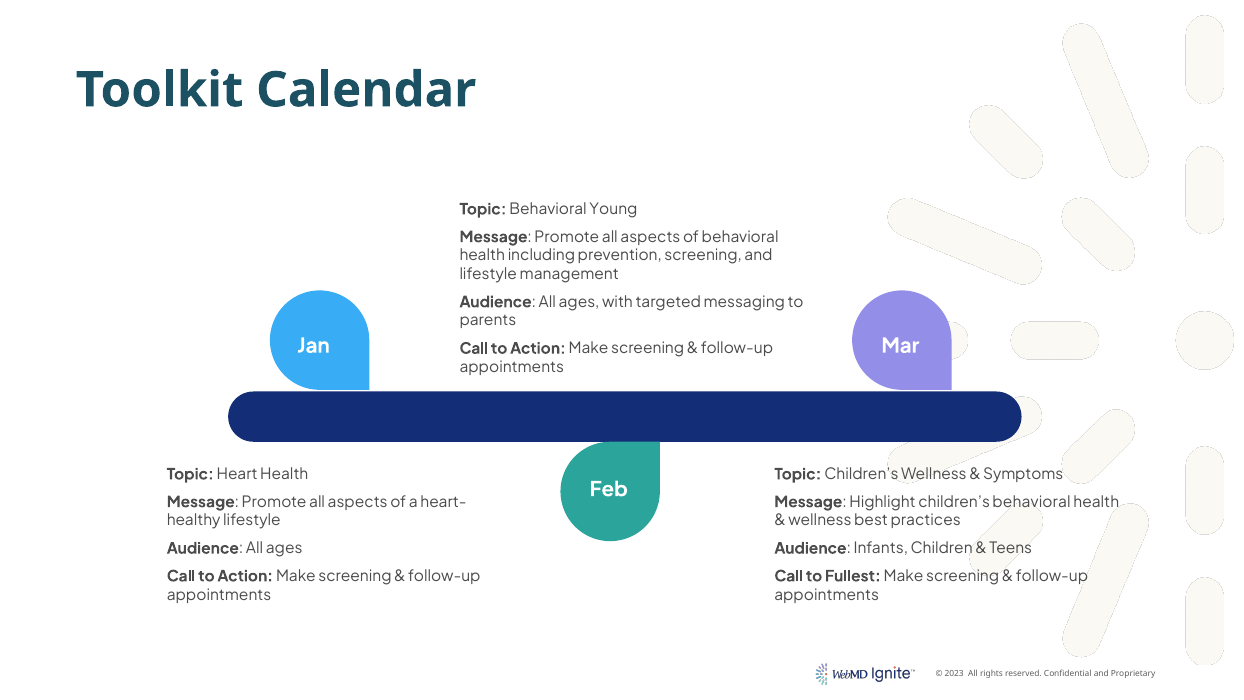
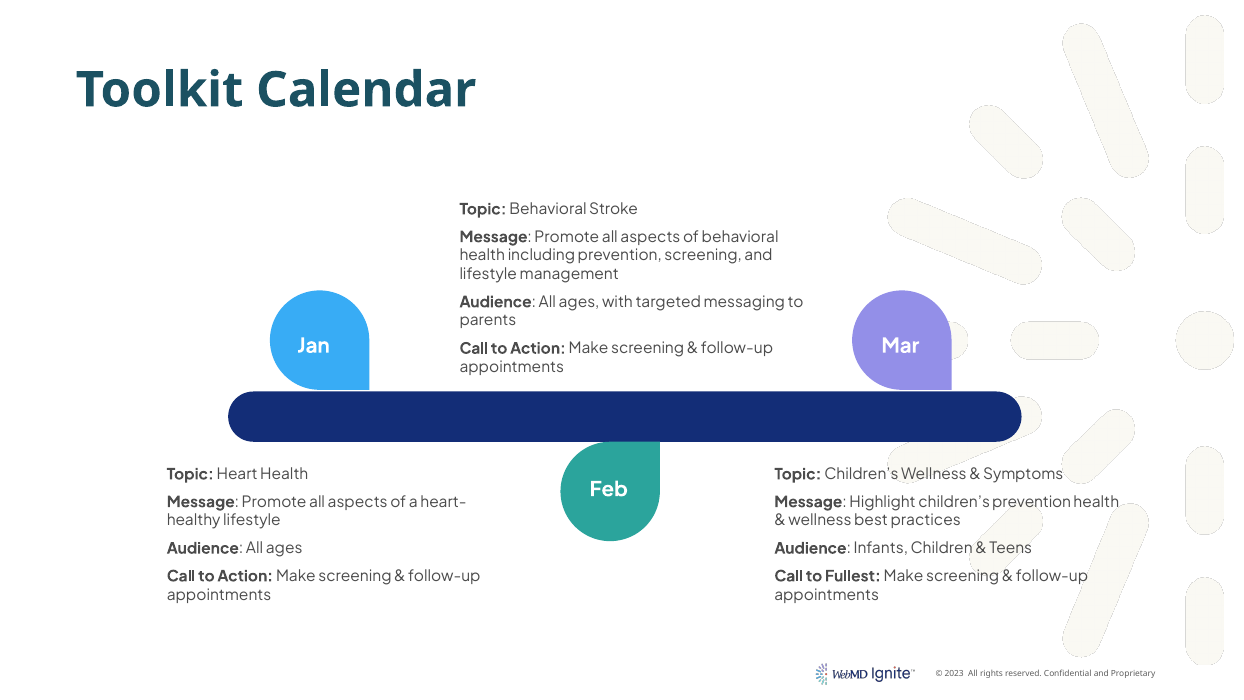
Young: Young -> Stroke
children’s behavioral: behavioral -> prevention
